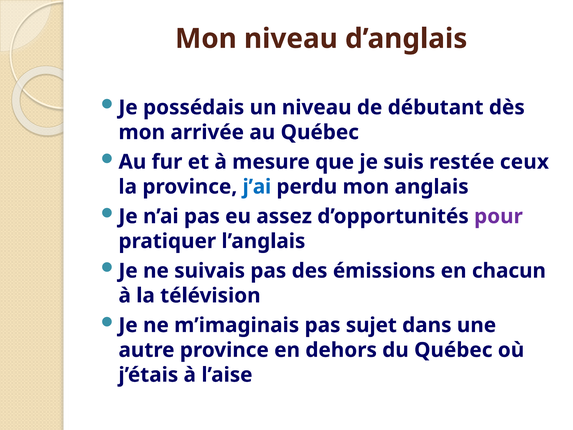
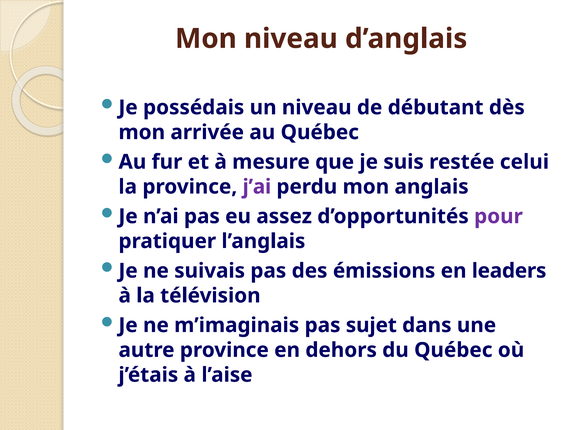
ceux: ceux -> celui
j’ai colour: blue -> purple
chacun: chacun -> leaders
